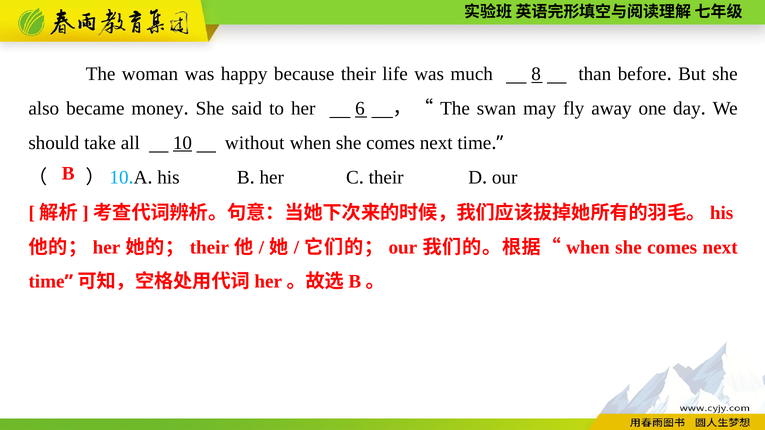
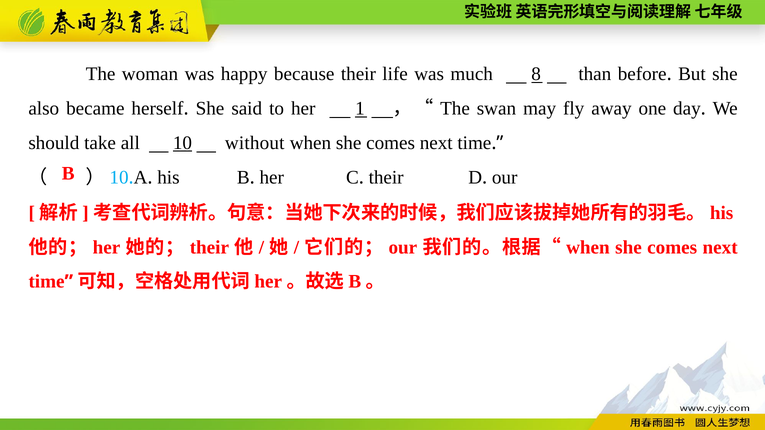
money: money -> herself
6: 6 -> 1
